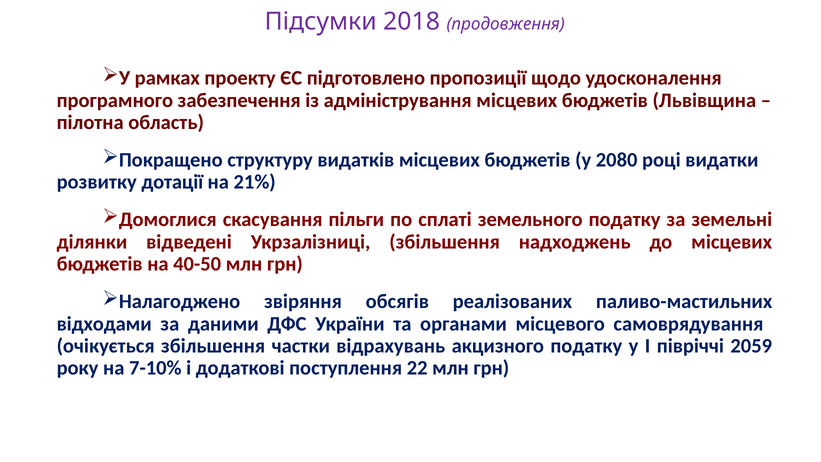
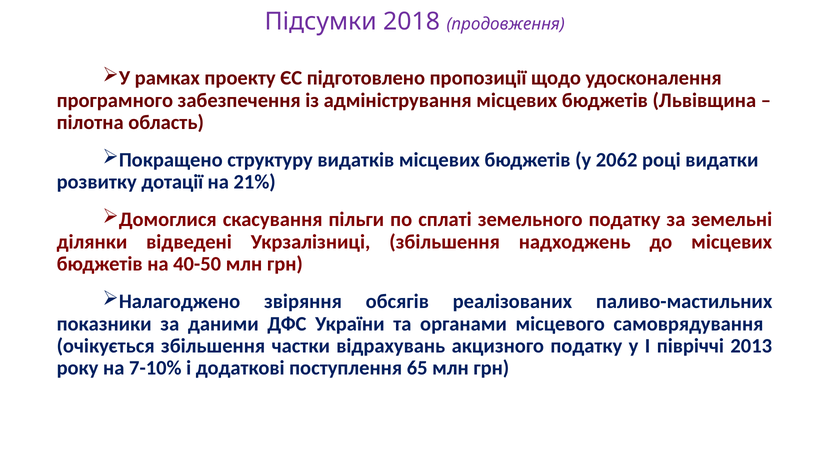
2080: 2080 -> 2062
відходами: відходами -> показники
2059: 2059 -> 2013
22: 22 -> 65
